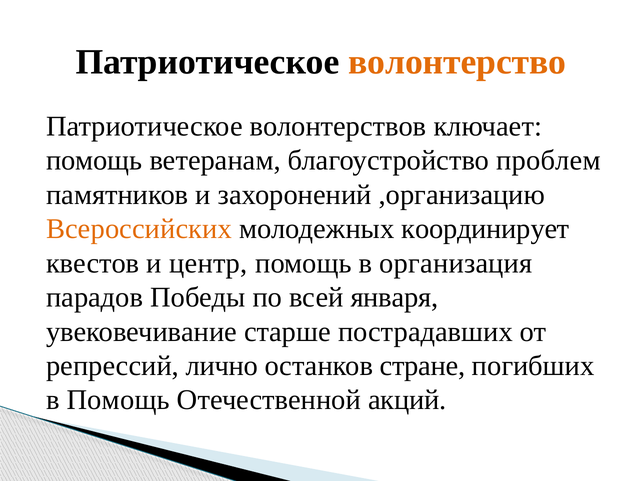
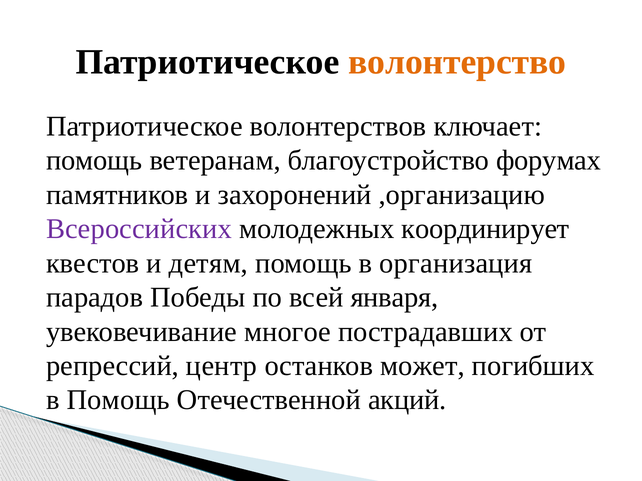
проблем: проблем -> форумах
Всероссийских colour: orange -> purple
центр: центр -> детям
старше: старше -> многое
лично: лично -> центр
стране: стране -> может
